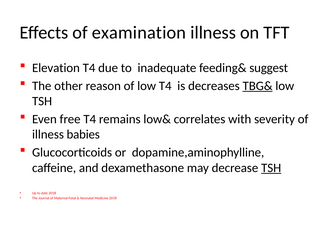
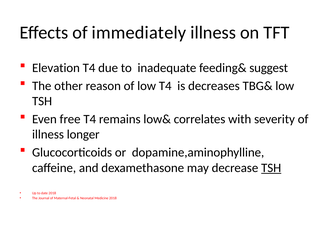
examination: examination -> immediately
TBG& underline: present -> none
babies: babies -> longer
